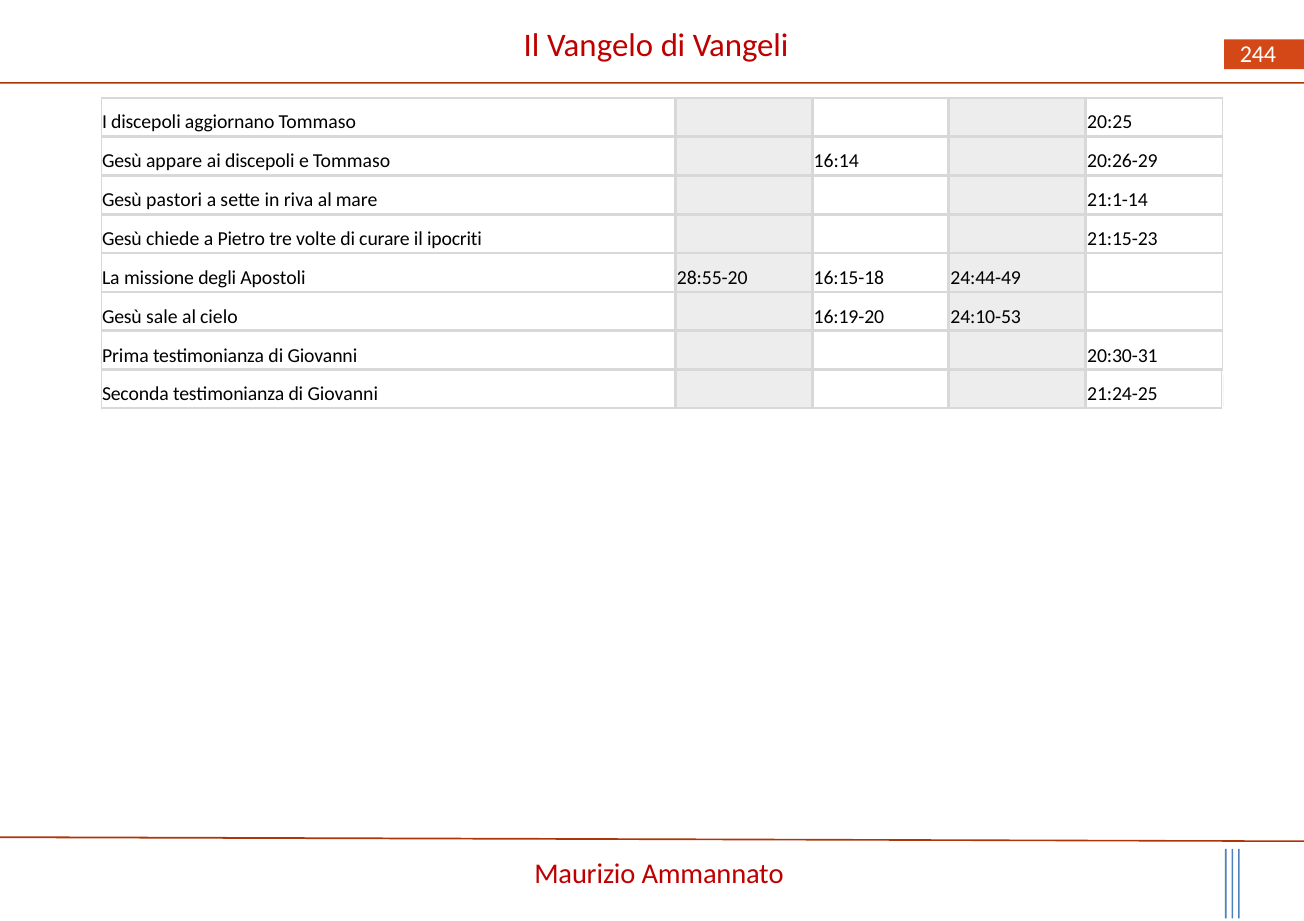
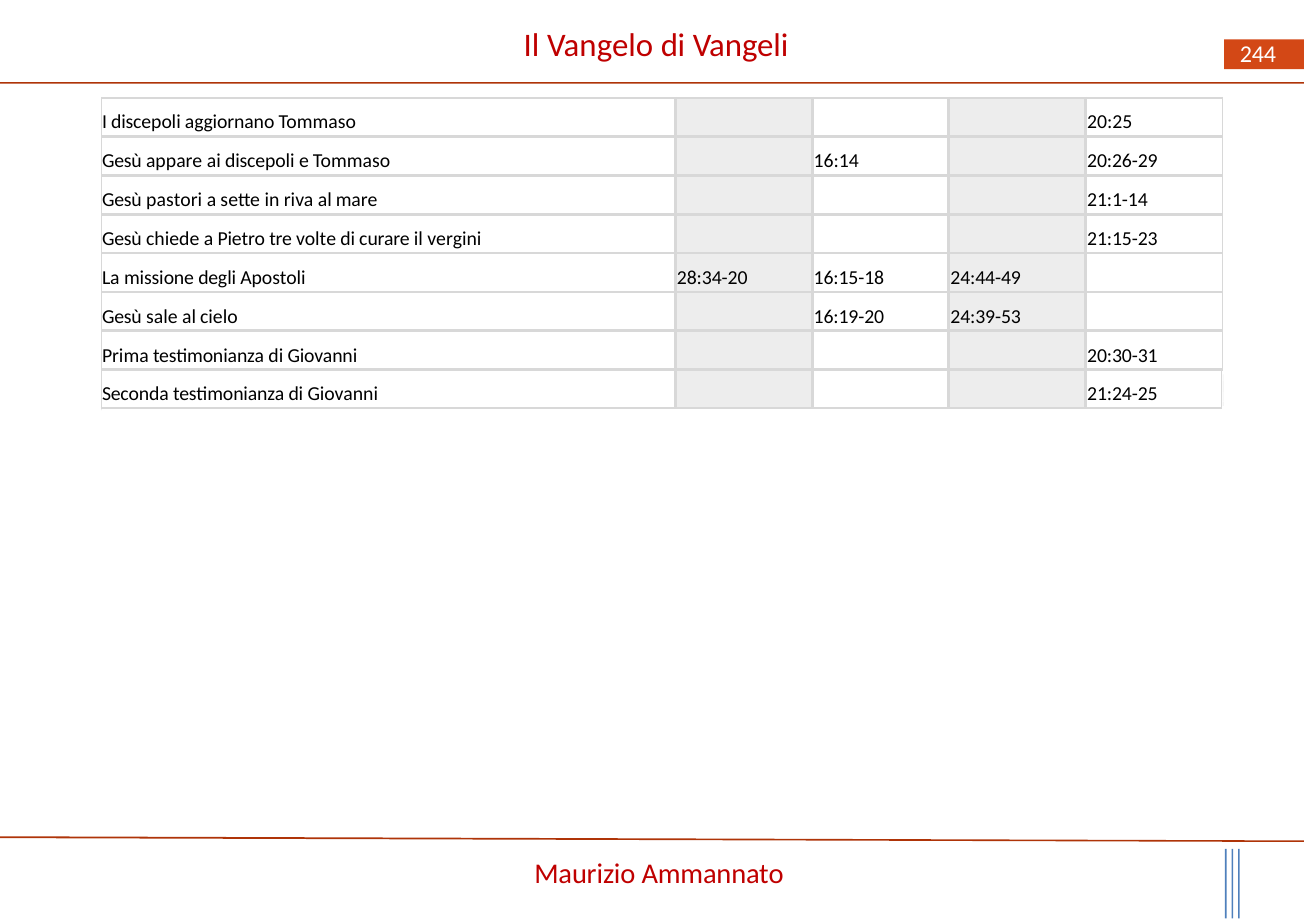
ipocriti: ipocriti -> vergini
28:55-20: 28:55-20 -> 28:34-20
24:10-53: 24:10-53 -> 24:39-53
